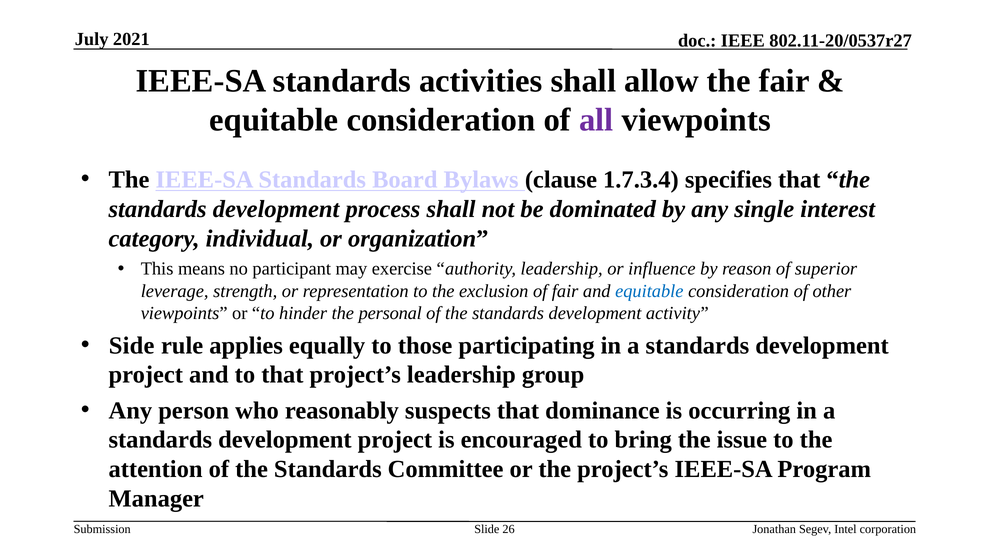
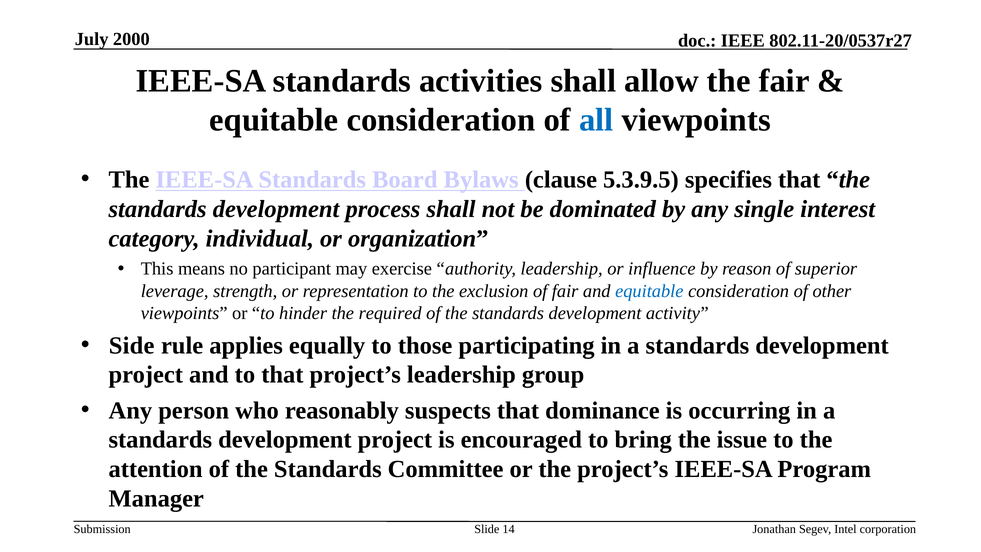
2021: 2021 -> 2000
all colour: purple -> blue
1.7.3.4: 1.7.3.4 -> 5.3.9.5
personal: personal -> required
26: 26 -> 14
